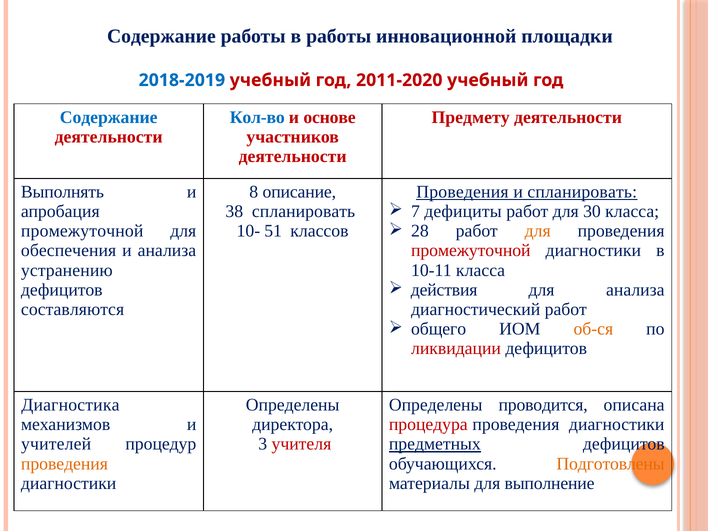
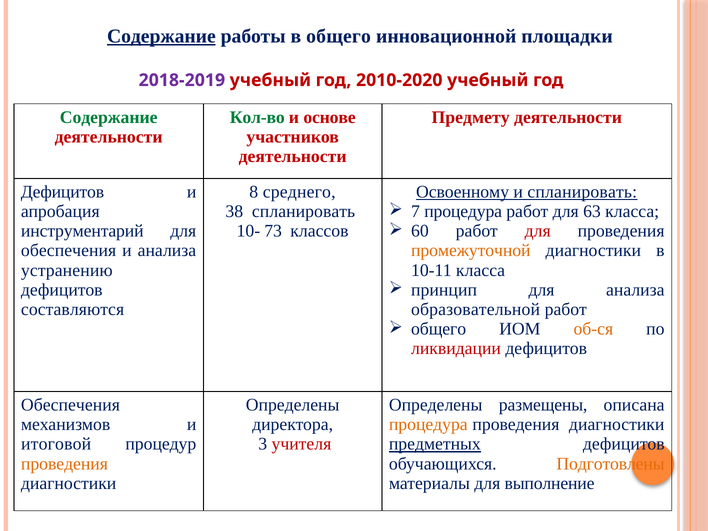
Содержание at (161, 36) underline: none -> present
в работы: работы -> общего
2018-2019 colour: blue -> purple
2011-2020: 2011-2020 -> 2010-2020
Содержание at (109, 117) colour: blue -> green
Кол-во colour: blue -> green
Выполнять at (62, 192): Выполнять -> Дефицитов
описание: описание -> среднего
Проведения at (462, 192): Проведения -> Освоенному
7 дефициты: дефициты -> процедура
30: 30 -> 63
28: 28 -> 60
для at (538, 231) colour: orange -> red
промежуточной at (82, 231): промежуточной -> инструментарий
51: 51 -> 73
промежуточной at (471, 251) colour: red -> orange
действия: действия -> принцип
диагностический: диагностический -> образовательной
Диагностика at (70, 405): Диагностика -> Обеспечения
проводится: проводится -> размещены
процедура at (428, 425) colour: red -> orange
учителей: учителей -> итоговой
